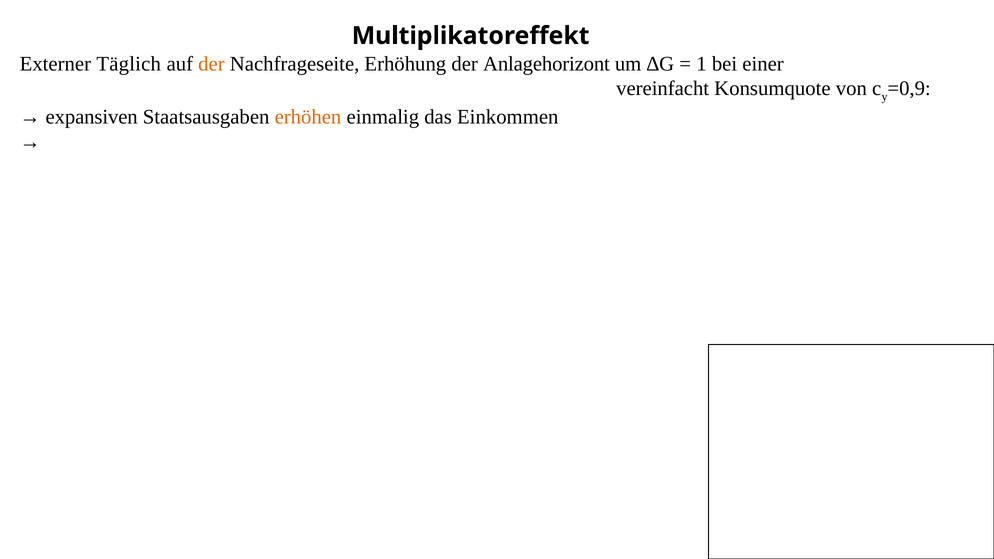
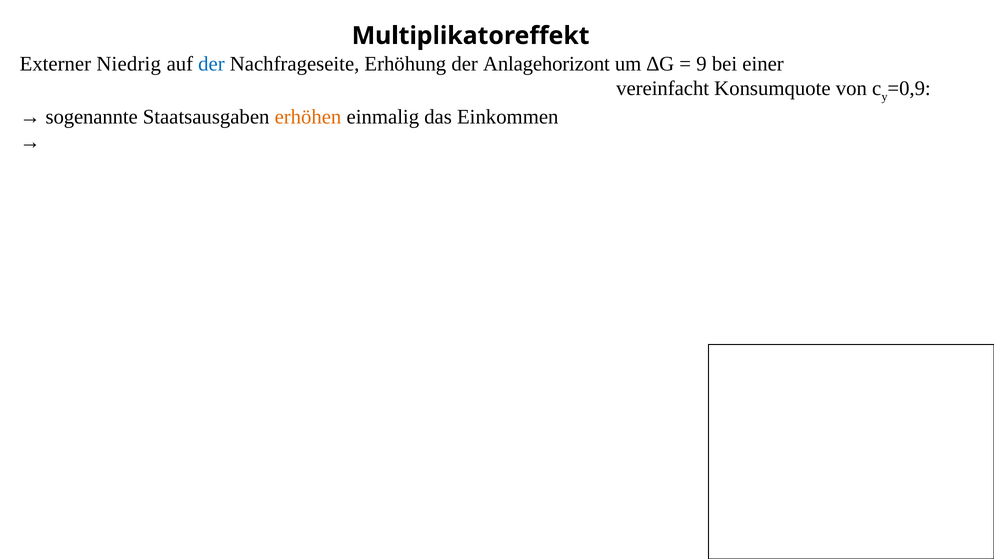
Täglich: Täglich -> Niedrig
der at (211, 64) colour: orange -> blue
1: 1 -> 9
expansiven: expansiven -> sogenannte
